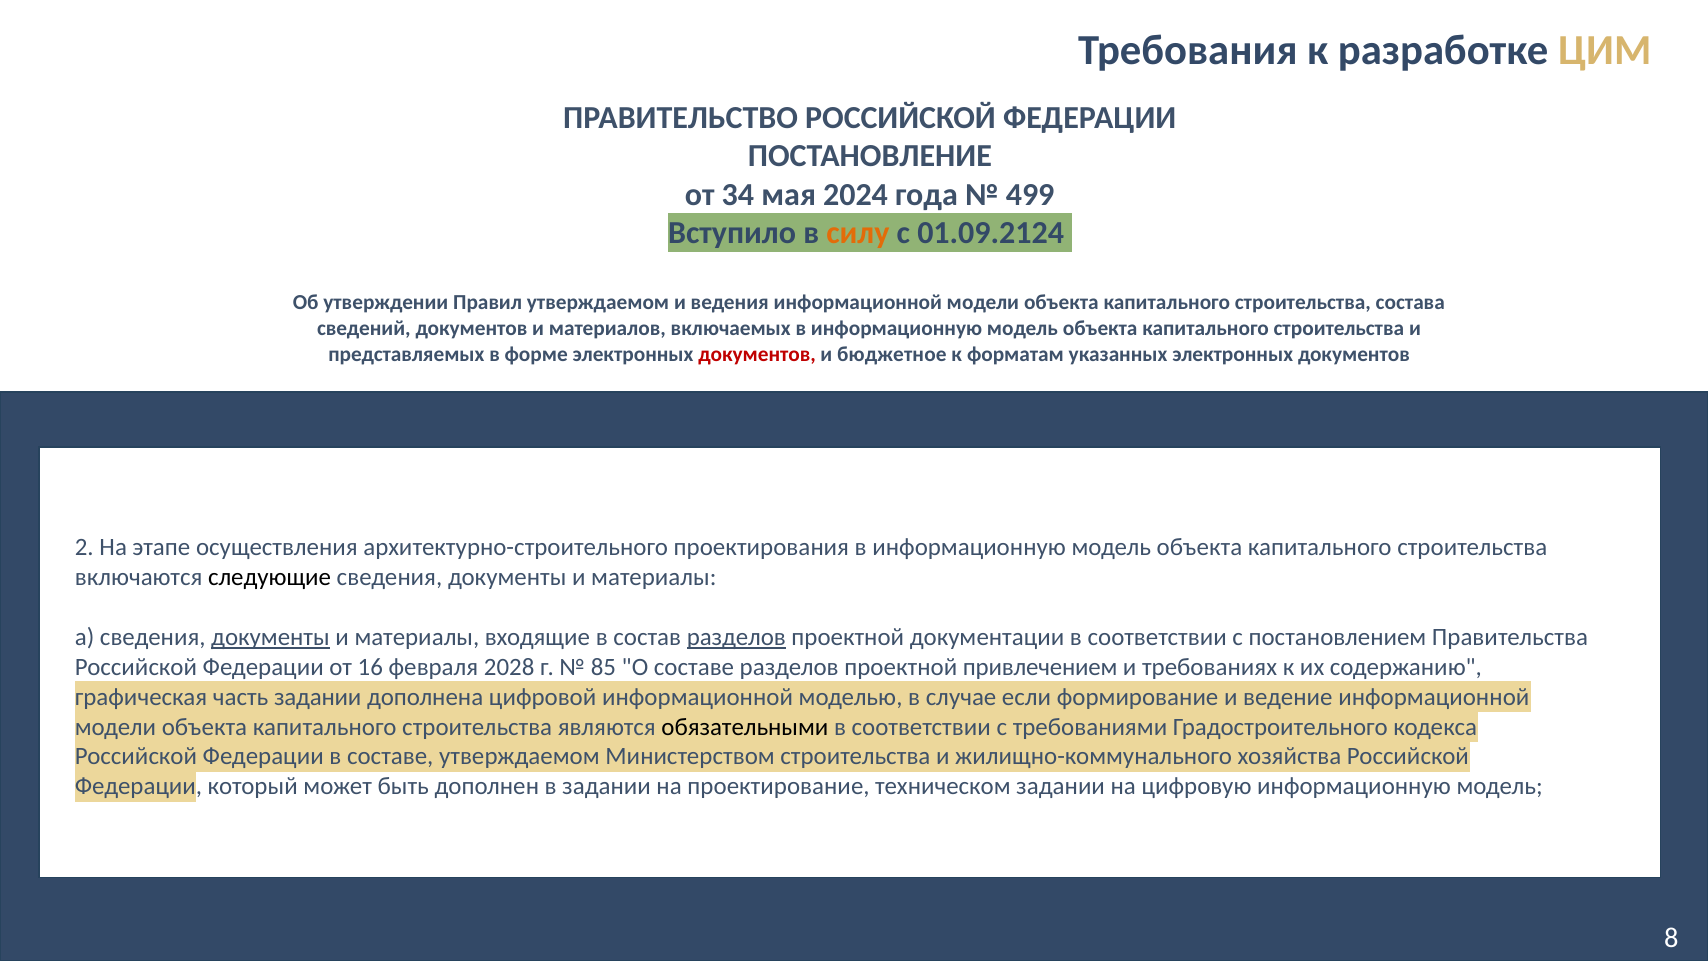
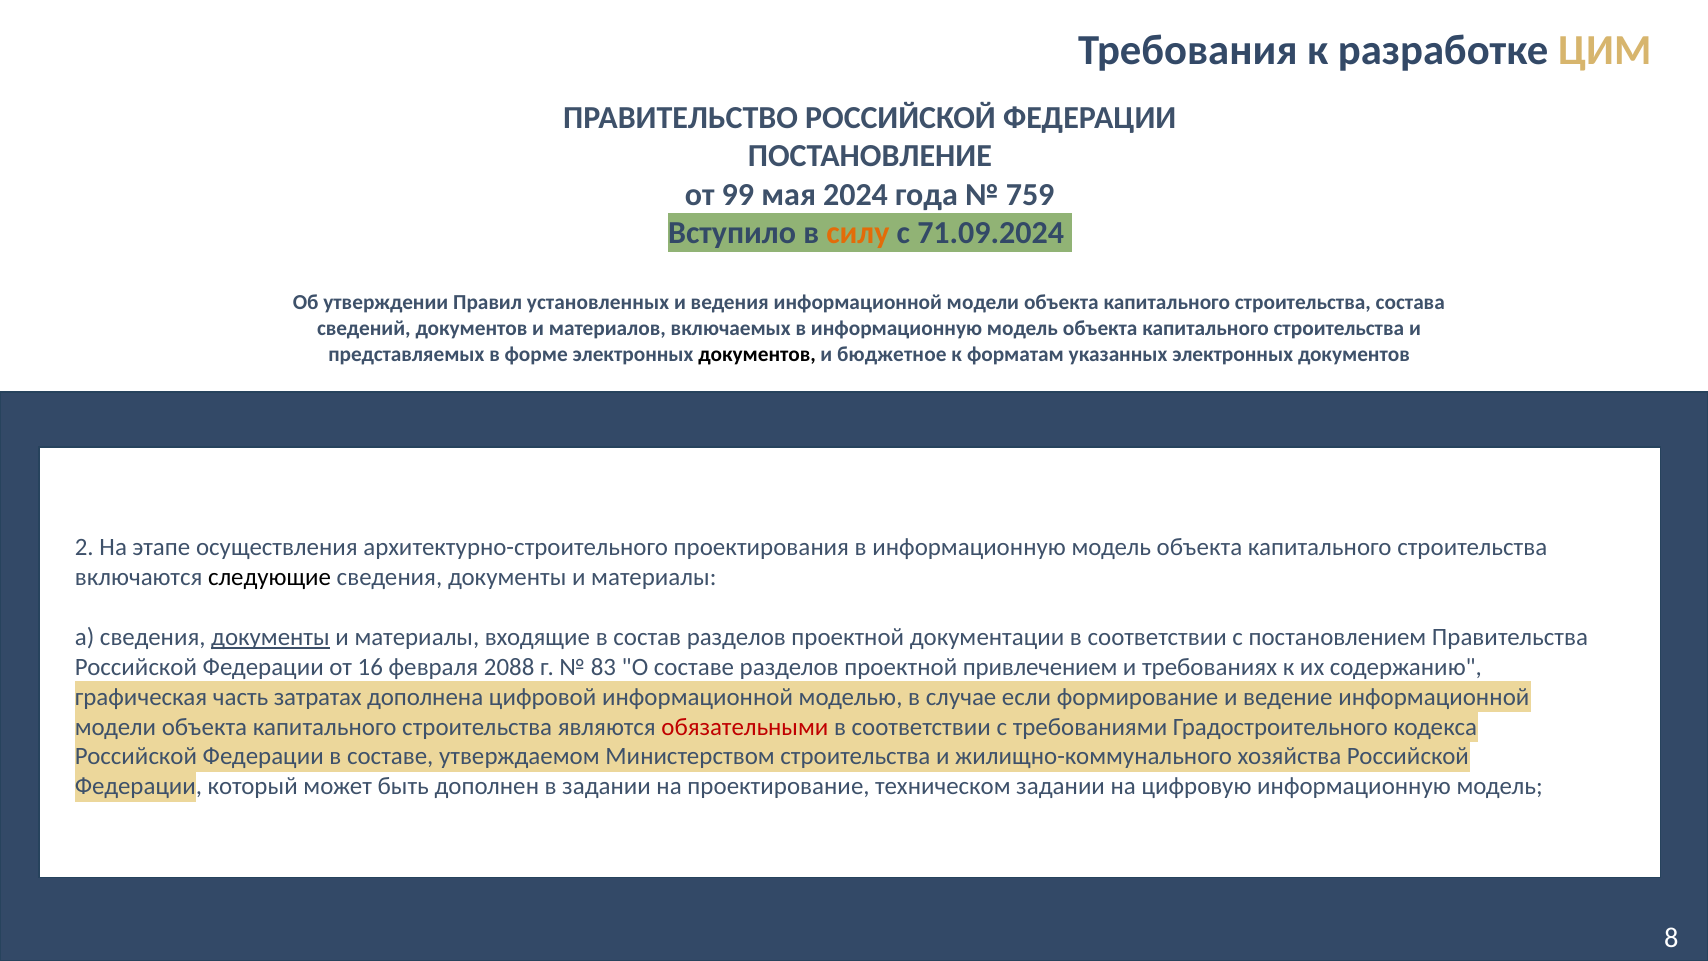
34: 34 -> 99
499: 499 -> 759
01.09.2124: 01.09.2124 -> 71.09.2024
Правил утверждаемом: утверждаемом -> установленных
документов at (757, 354) colour: red -> black
разделов at (736, 637) underline: present -> none
2028: 2028 -> 2088
85: 85 -> 83
часть задании: задании -> затратах
обязательными colour: black -> red
